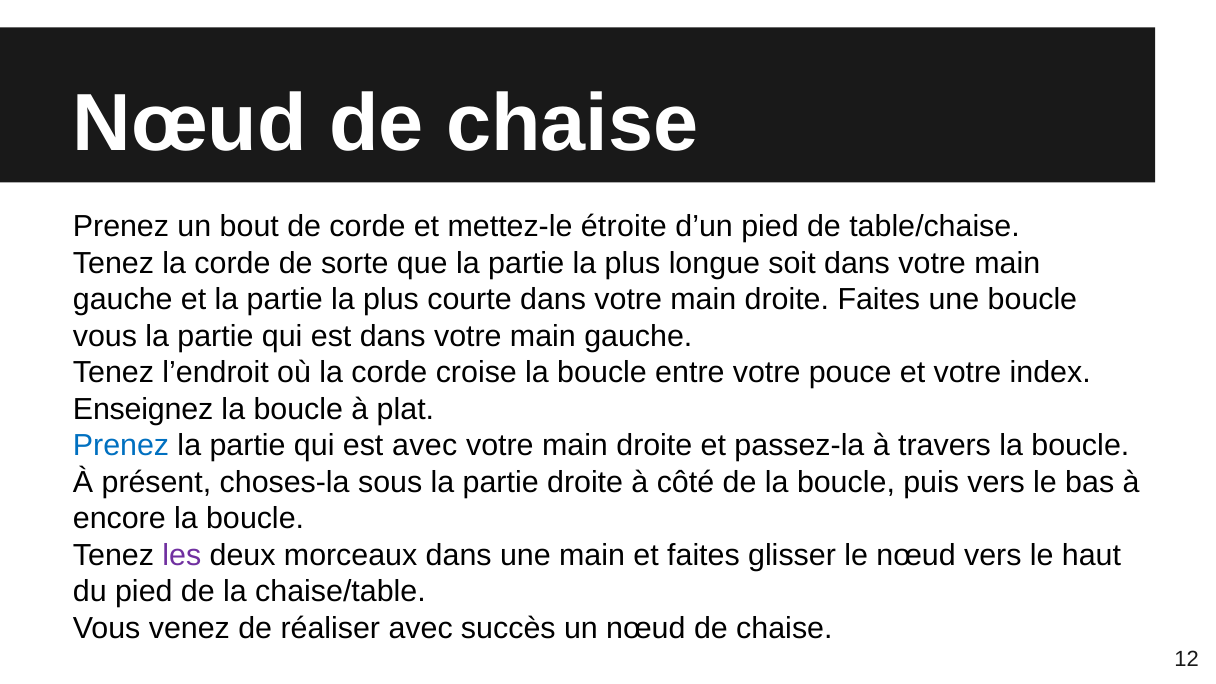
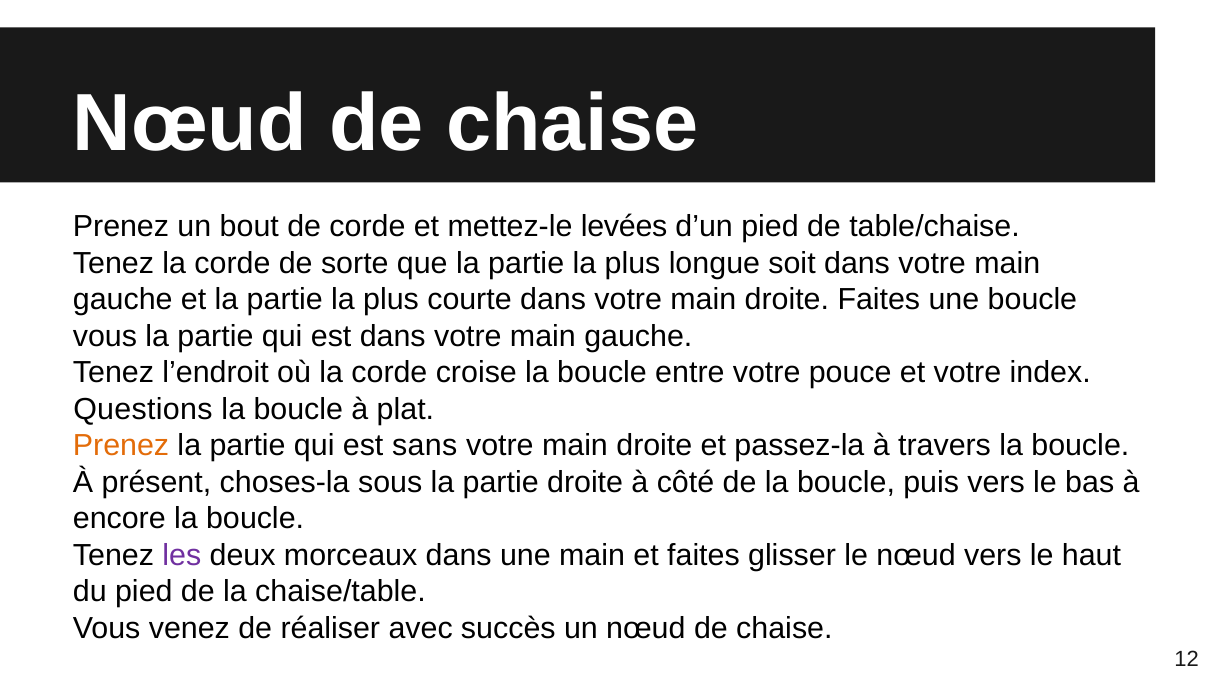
étroite: étroite -> levées
Enseignez: Enseignez -> Questions
Prenez at (121, 446) colour: blue -> orange
est avec: avec -> sans
